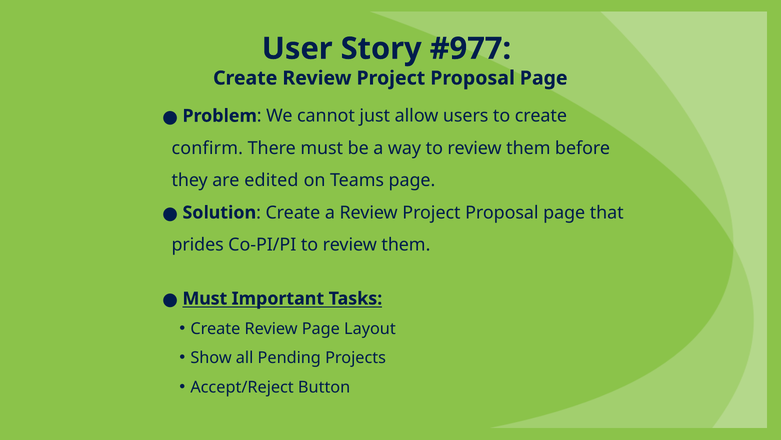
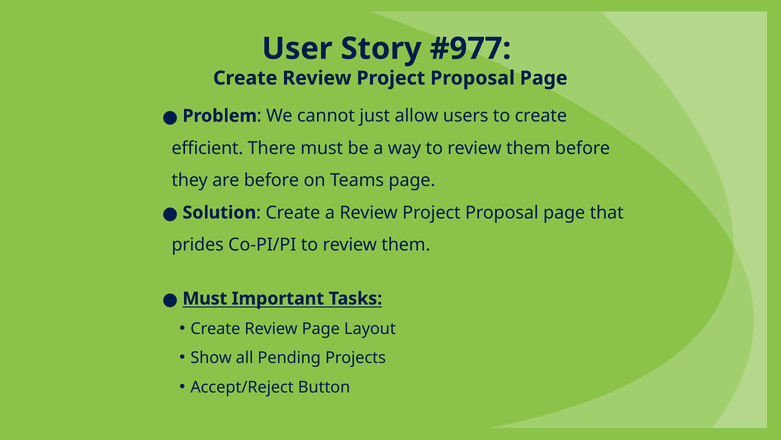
confirm: confirm -> efficient
are edited: edited -> before
